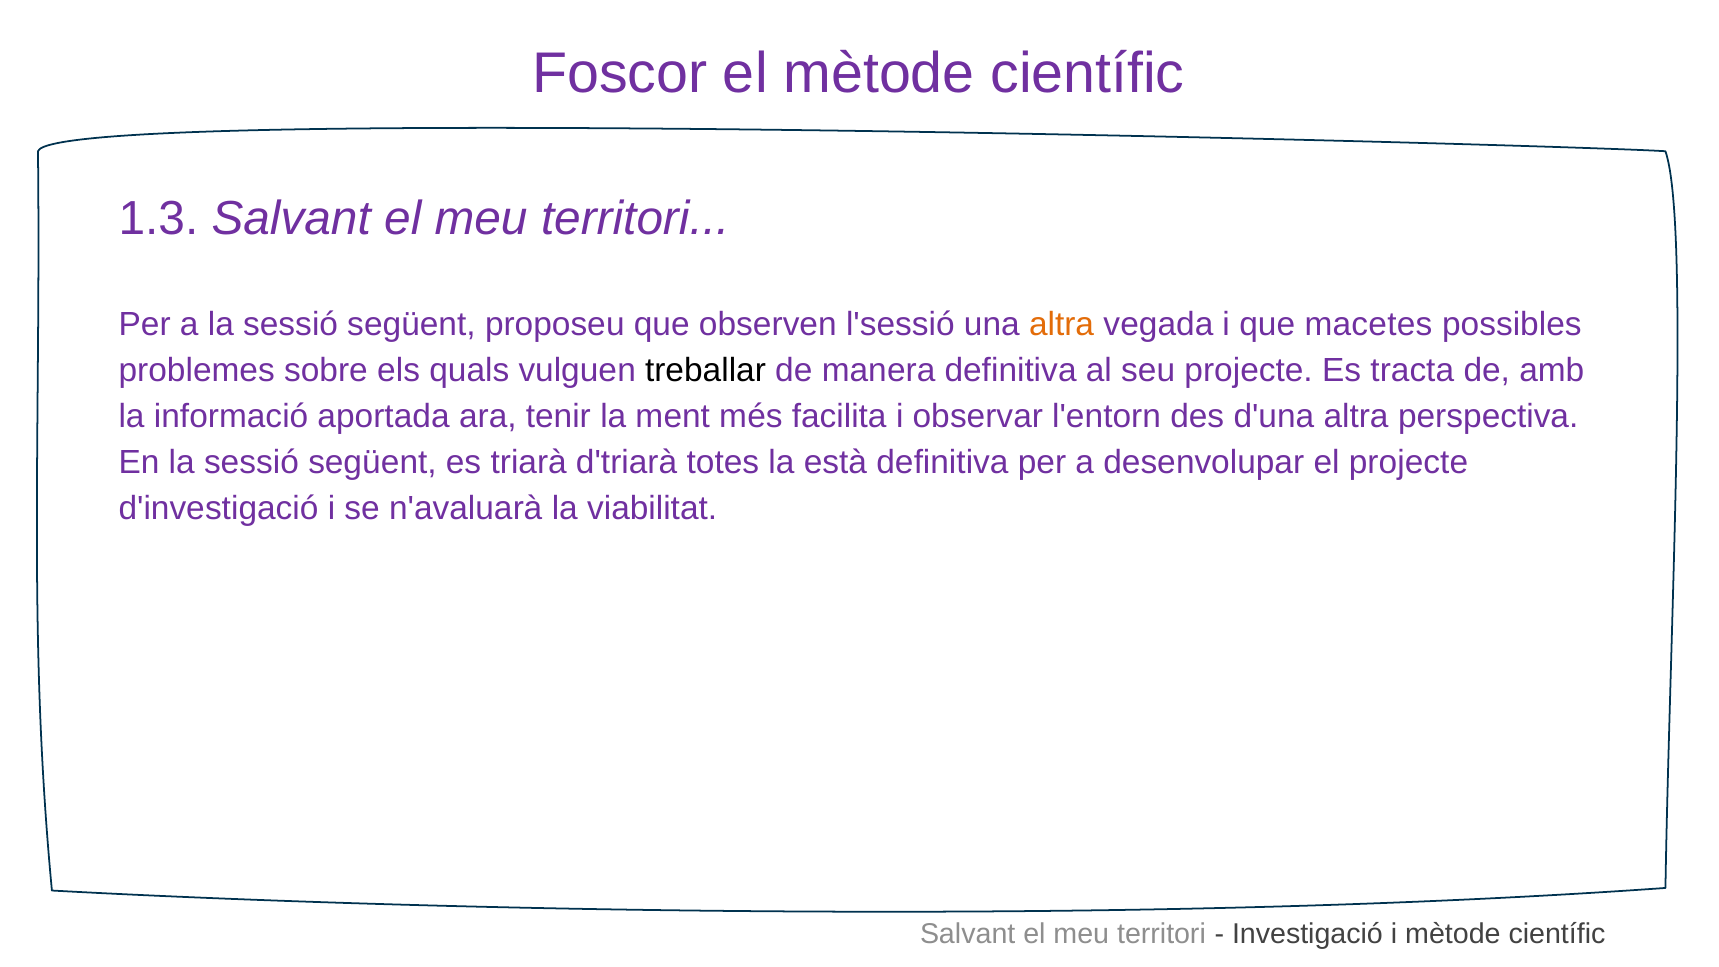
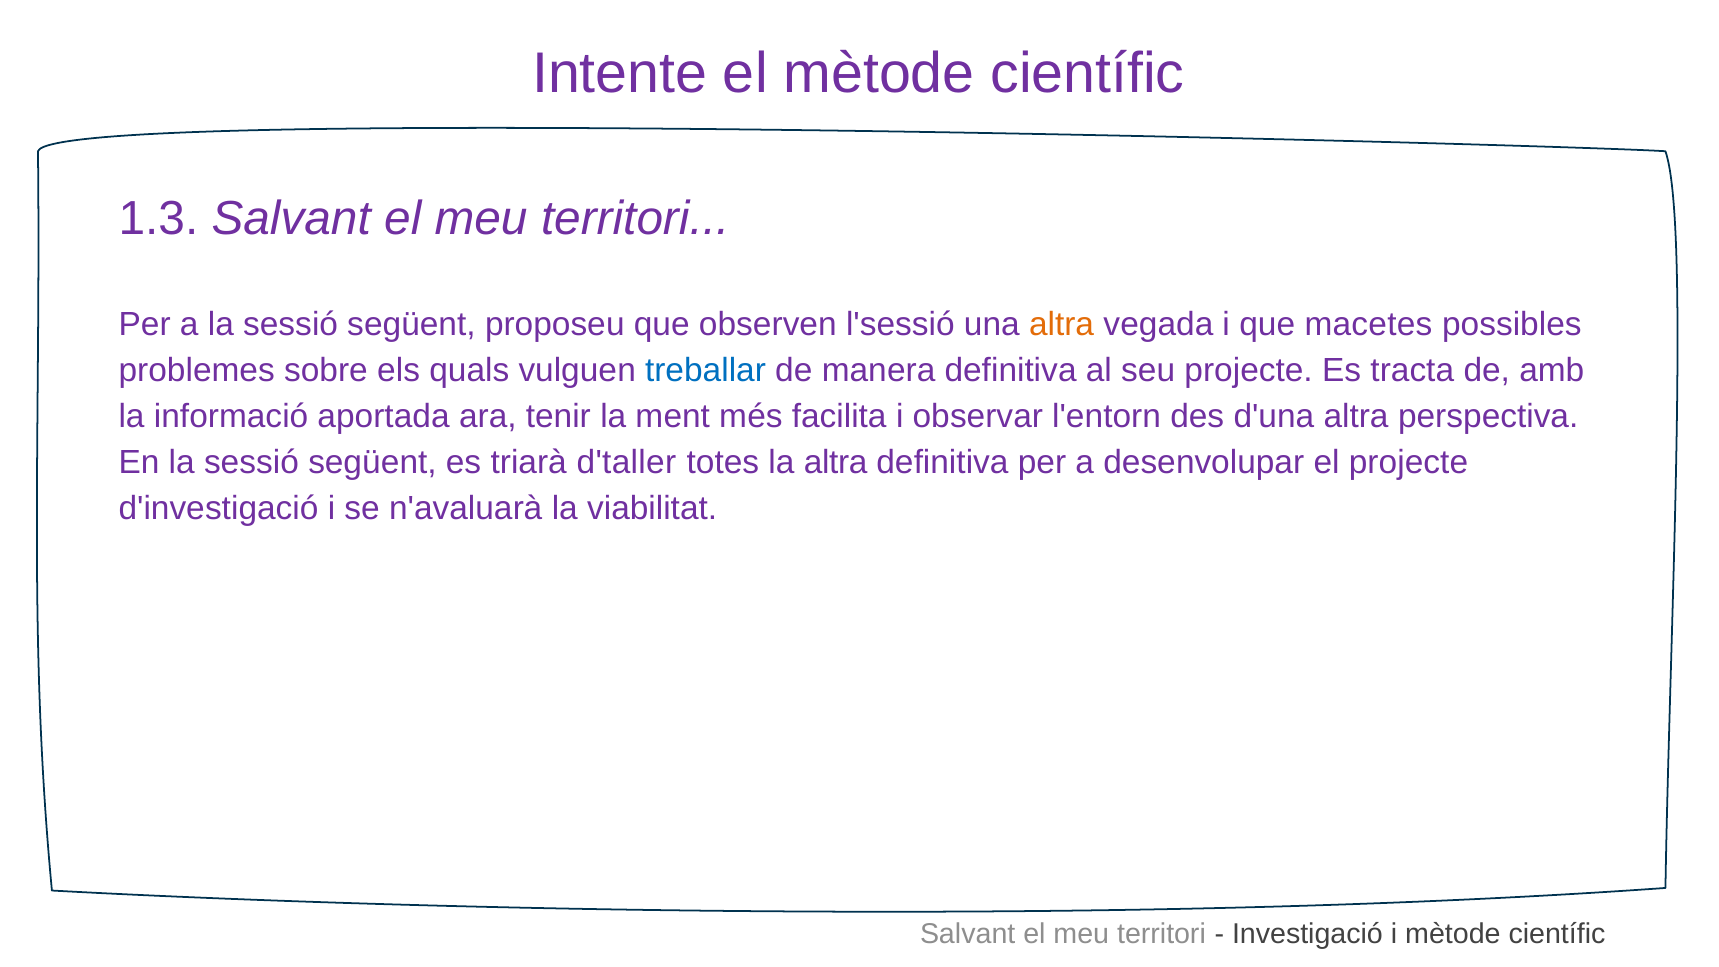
Foscor: Foscor -> Intente
treballar colour: black -> blue
d'triarà: d'triarà -> d'taller
la està: està -> altra
